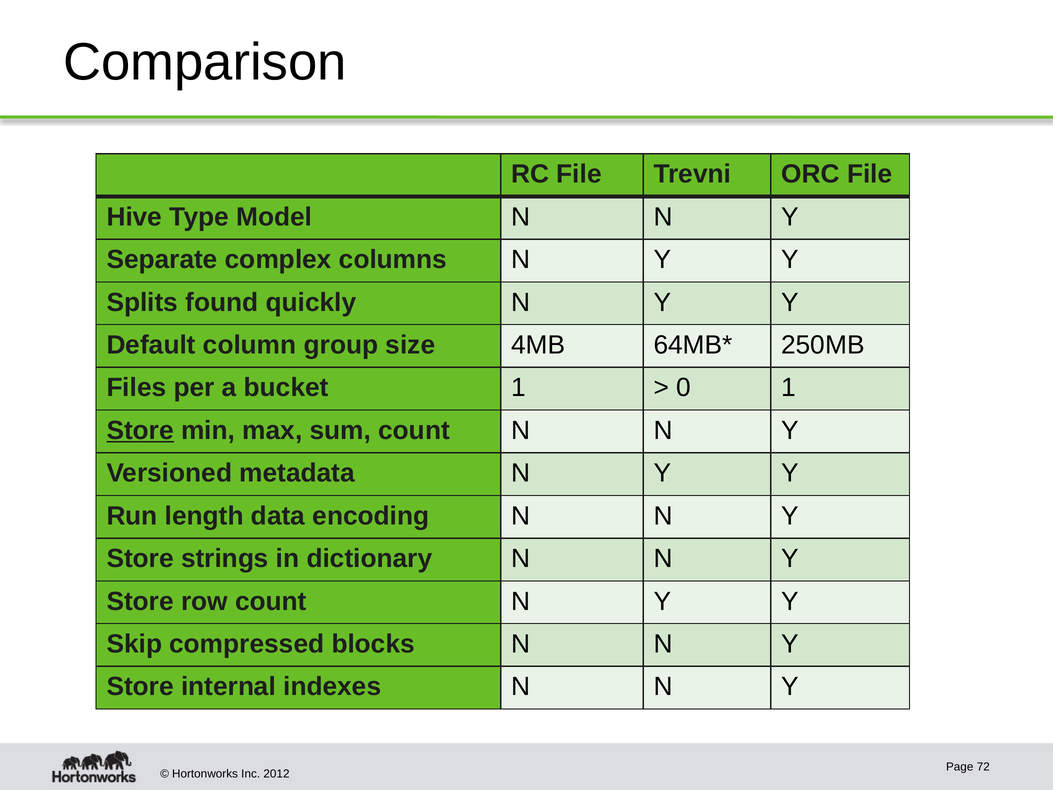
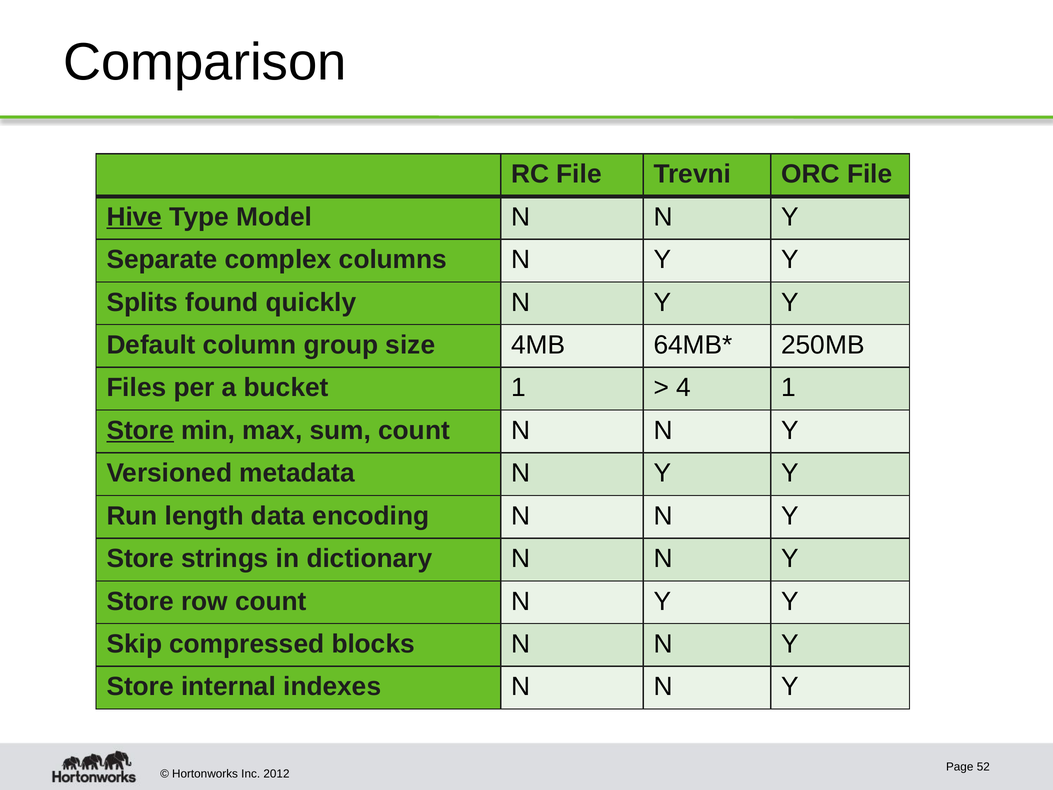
Hive underline: none -> present
0: 0 -> 4
72: 72 -> 52
